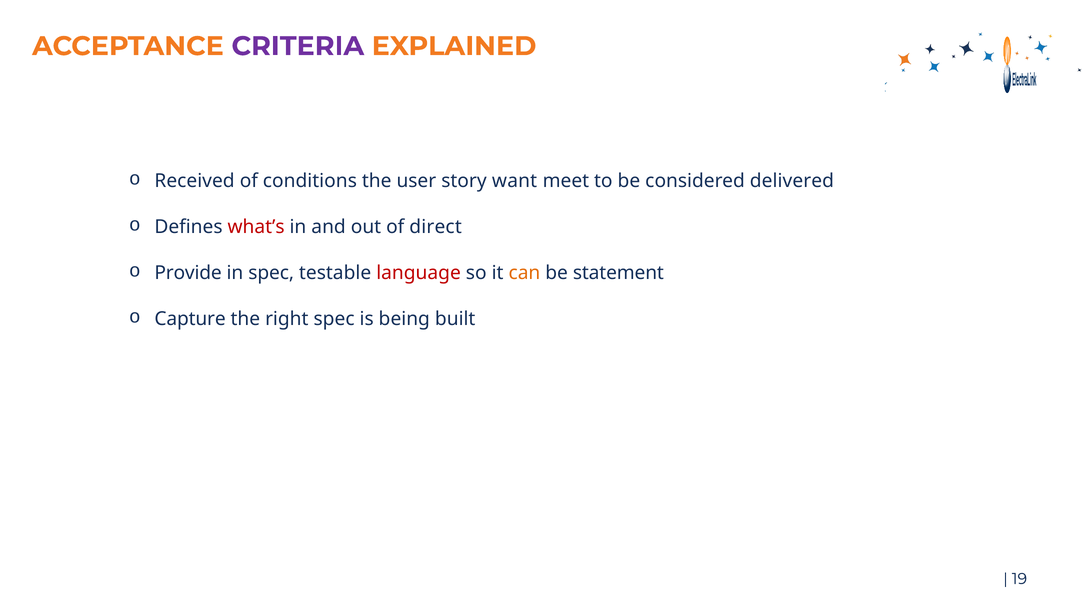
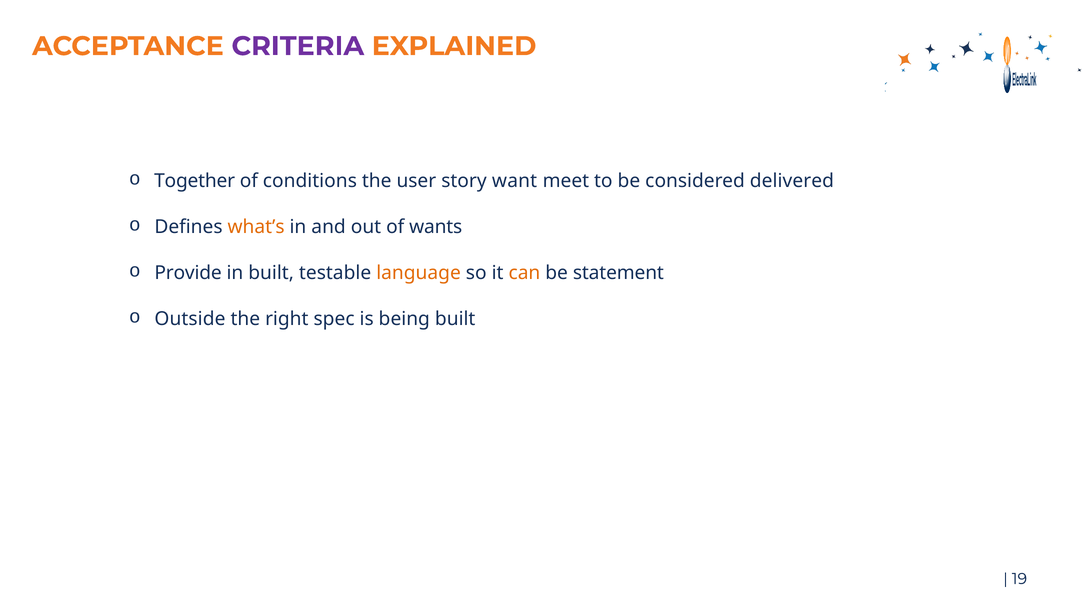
Received: Received -> Together
what’s colour: red -> orange
direct: direct -> wants
in spec: spec -> built
language colour: red -> orange
Capture: Capture -> Outside
